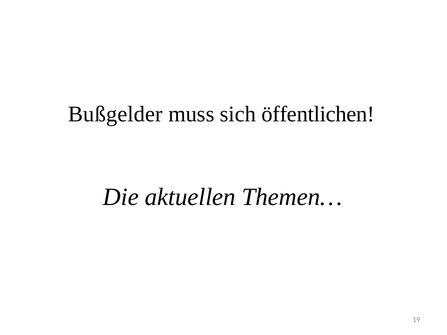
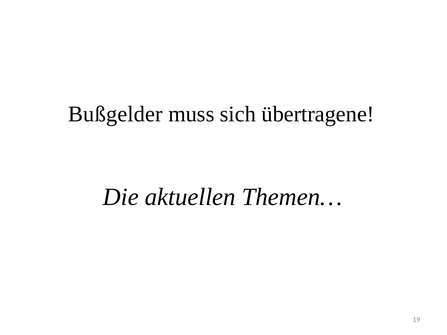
öffentlichen: öffentlichen -> übertragene
